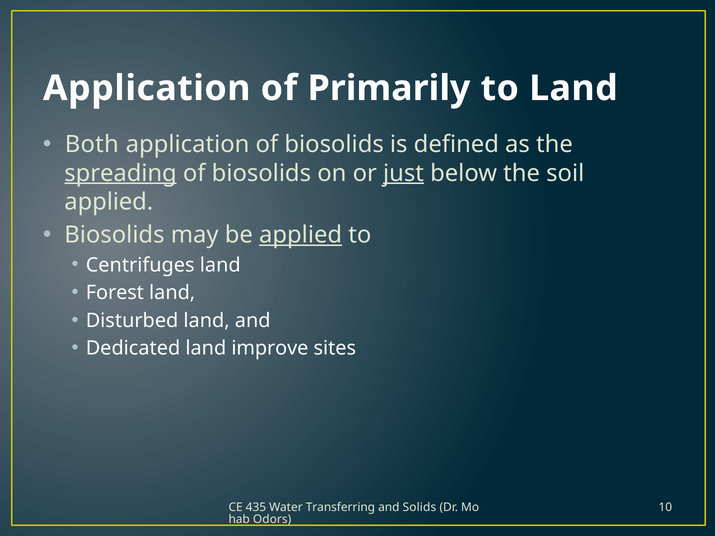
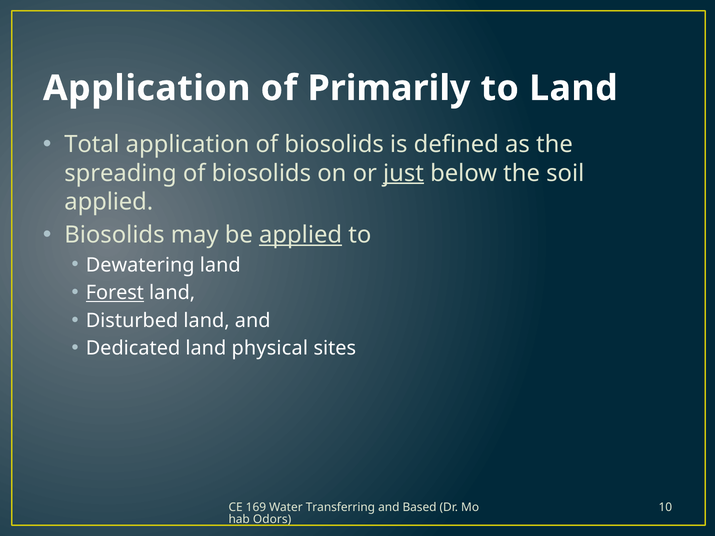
Both: Both -> Total
spreading underline: present -> none
Centrifuges: Centrifuges -> Dewatering
Forest underline: none -> present
improve: improve -> physical
435: 435 -> 169
Solids: Solids -> Based
